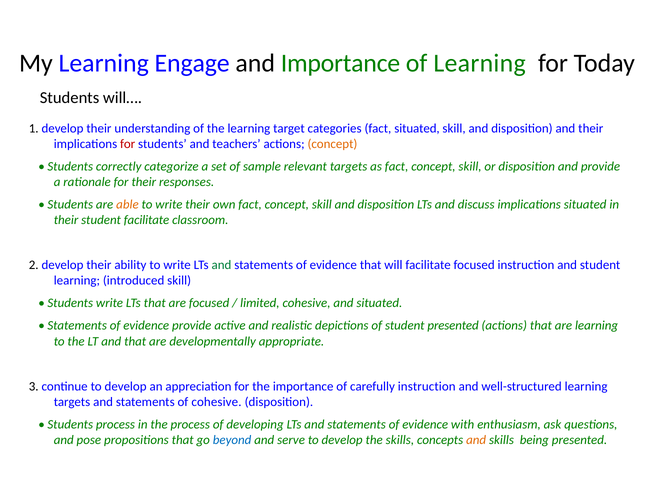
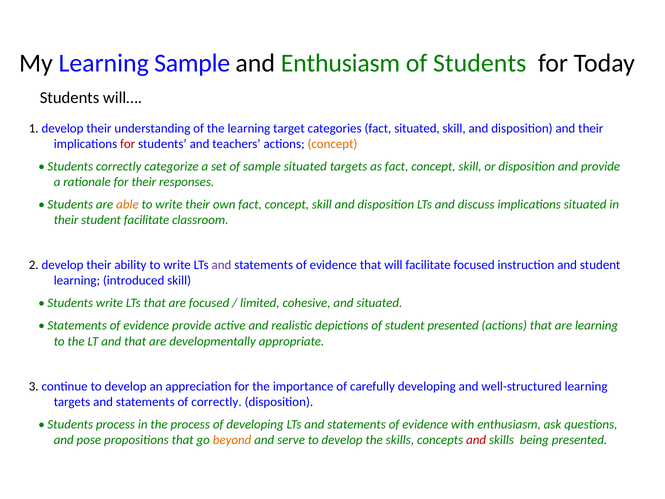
Learning Engage: Engage -> Sample
and Importance: Importance -> Enthusiasm
of Learning: Learning -> Students
sample relevant: relevant -> situated
and at (221, 265) colour: green -> purple
carefully instruction: instruction -> developing
of cohesive: cohesive -> correctly
beyond colour: blue -> orange
and at (476, 440) colour: orange -> red
